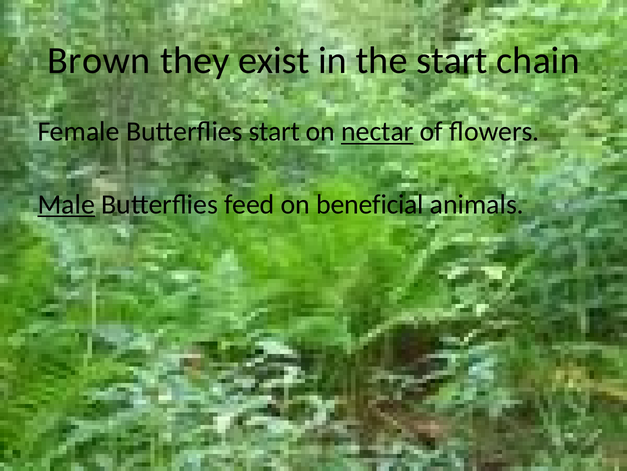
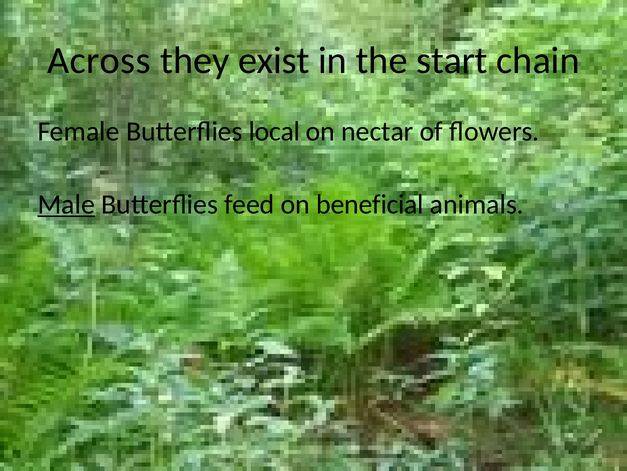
Brown: Brown -> Across
Butterflies start: start -> local
nectar underline: present -> none
